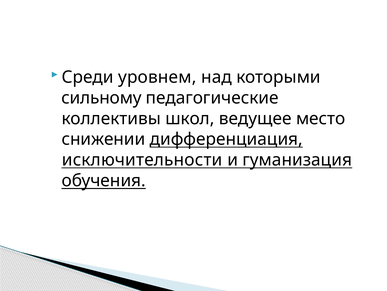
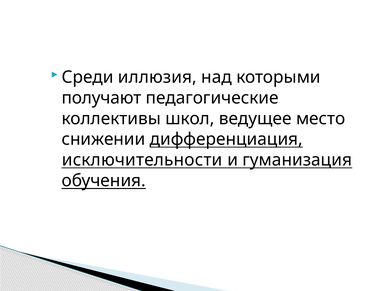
уровнем: уровнем -> иллюзия
сильному: сильному -> получают
